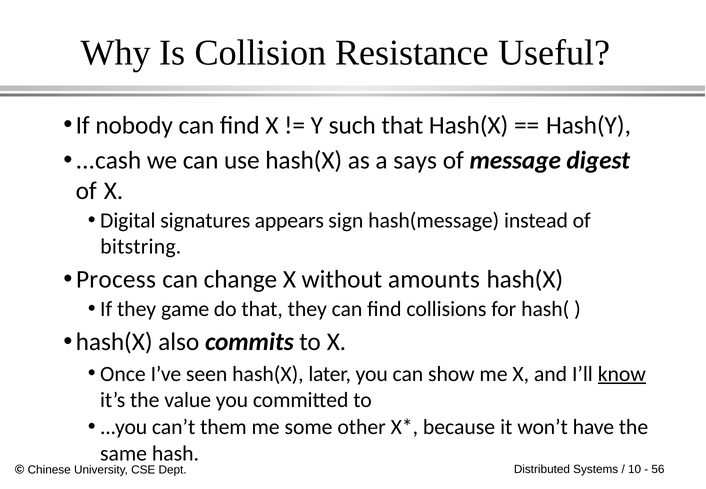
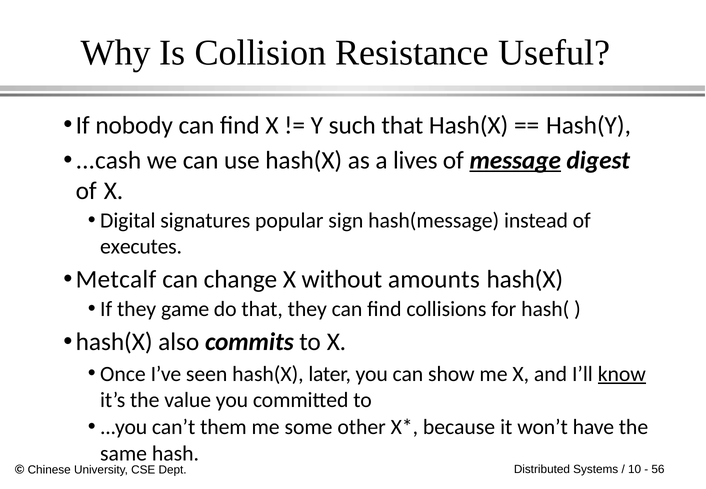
says: says -> lives
message underline: none -> present
appears: appears -> popular
bitstring: bitstring -> executes
Process: Process -> Metcalf
